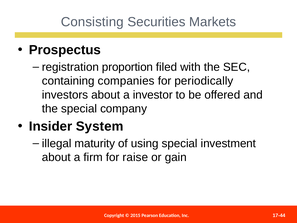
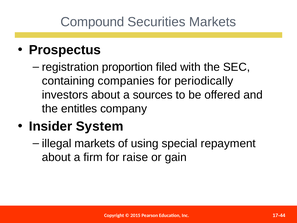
Consisting: Consisting -> Compound
investor: investor -> sources
the special: special -> entitles
illegal maturity: maturity -> markets
investment: investment -> repayment
